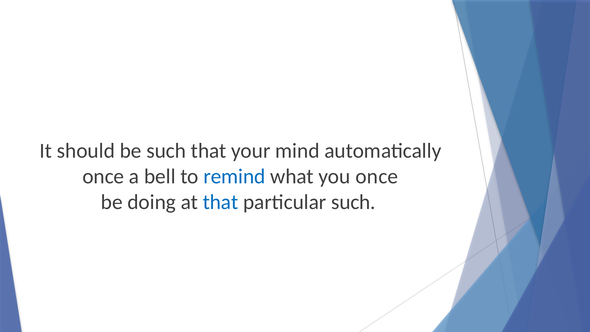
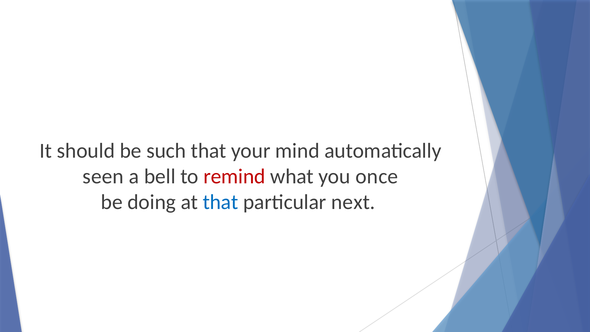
once at (103, 176): once -> seen
remind colour: blue -> red
particular such: such -> next
